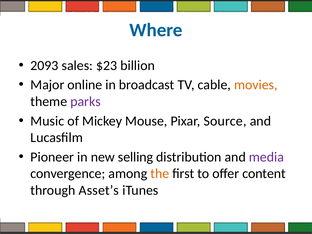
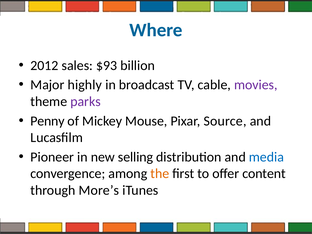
2093: 2093 -> 2012
$23: $23 -> $93
online: online -> highly
movies colour: orange -> purple
Music: Music -> Penny
media colour: purple -> blue
Asset’s: Asset’s -> More’s
